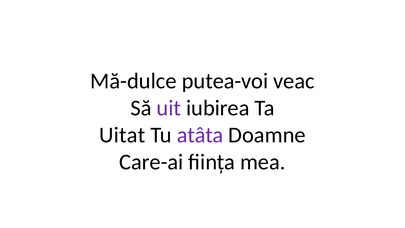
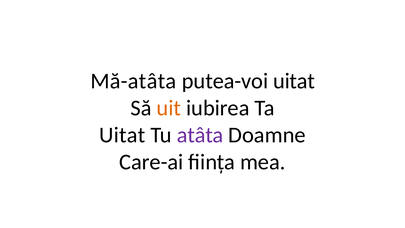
Mă-dulce: Mă-dulce -> Mă-atâta
putea-voi veac: veac -> uitat
uit colour: purple -> orange
